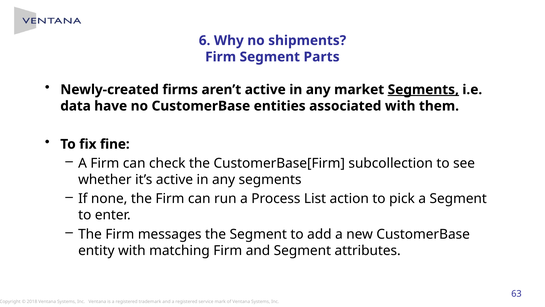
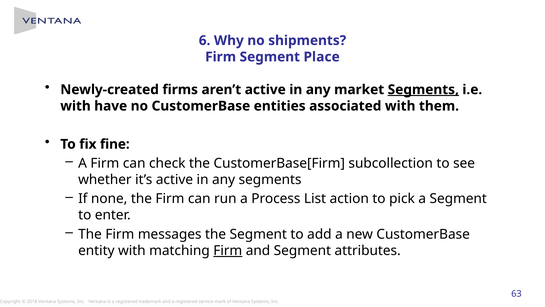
Parts: Parts -> Place
data at (76, 106): data -> with
Firm at (228, 250) underline: none -> present
